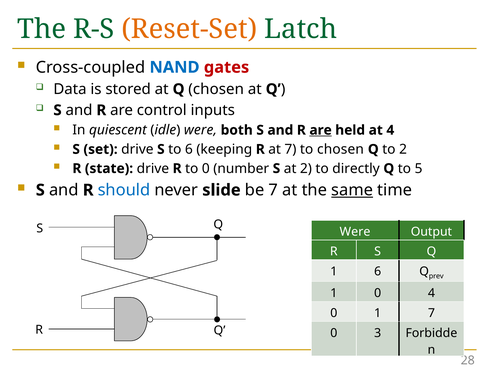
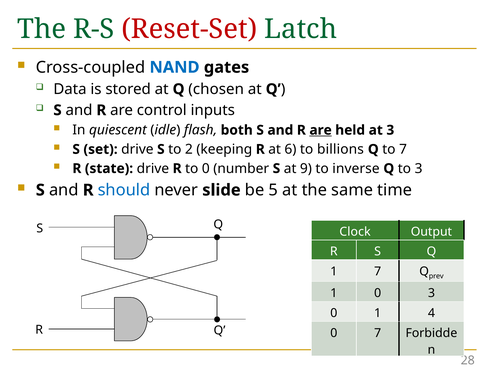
Reset-Set colour: orange -> red
gates colour: red -> black
idle were: were -> flash
at 4: 4 -> 3
to 6: 6 -> 2
at 7: 7 -> 6
to chosen: chosen -> billions
to 2: 2 -> 7
at 2: 2 -> 9
directly: directly -> inverse
to 5: 5 -> 3
be 7: 7 -> 5
same underline: present -> none
Were at (355, 232): Were -> Clock
1 6: 6 -> 7
0 4: 4 -> 3
1 7: 7 -> 4
0 3: 3 -> 7
